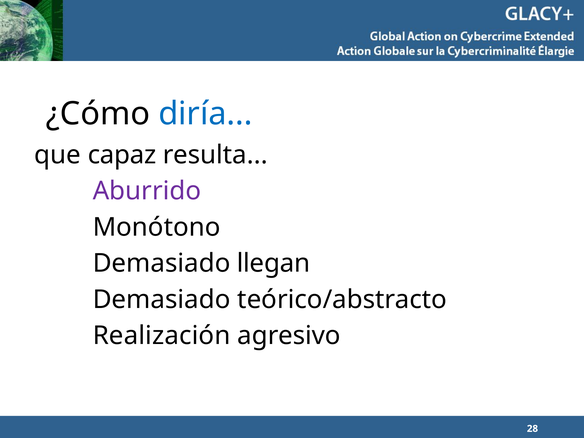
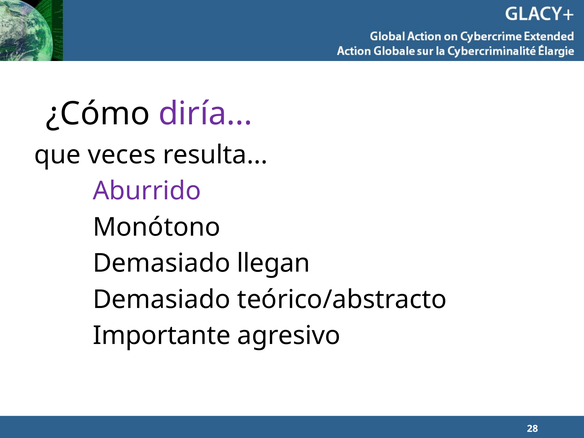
diría colour: blue -> purple
capaz: capaz -> veces
Realización: Realización -> Importante
